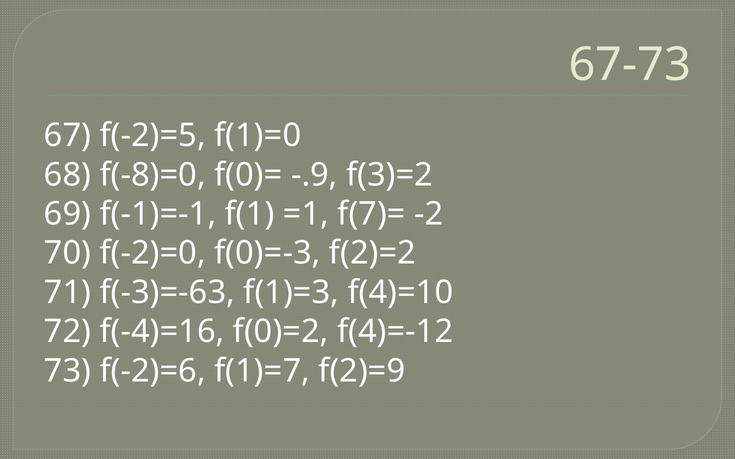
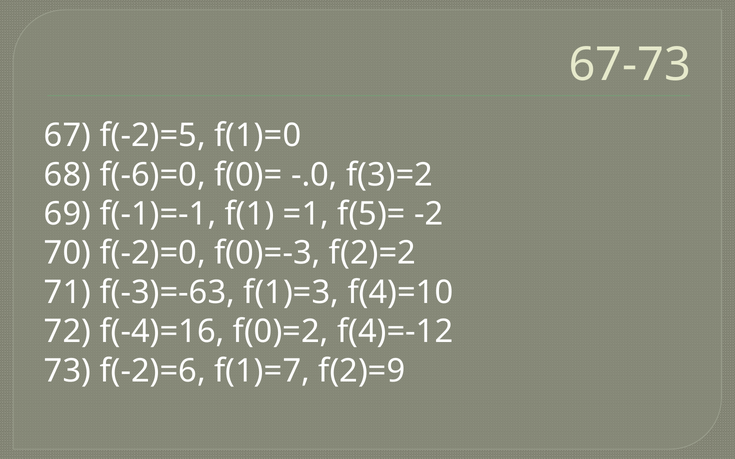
f(-8)=0: f(-8)=0 -> f(-6)=0
-.9: -.9 -> -.0
f(7)=: f(7)= -> f(5)=
